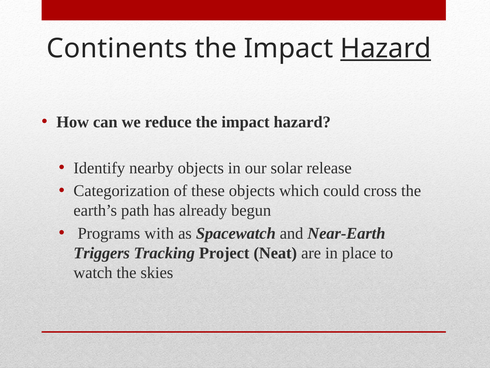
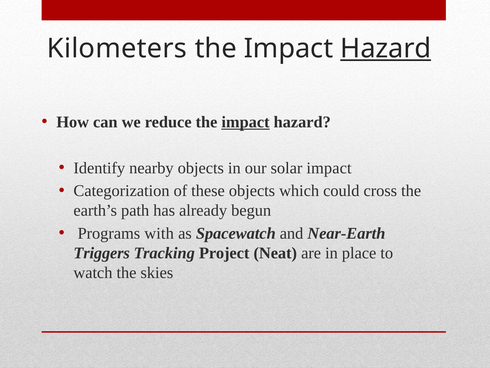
Continents: Continents -> Kilometers
impact at (245, 122) underline: none -> present
solar release: release -> impact
